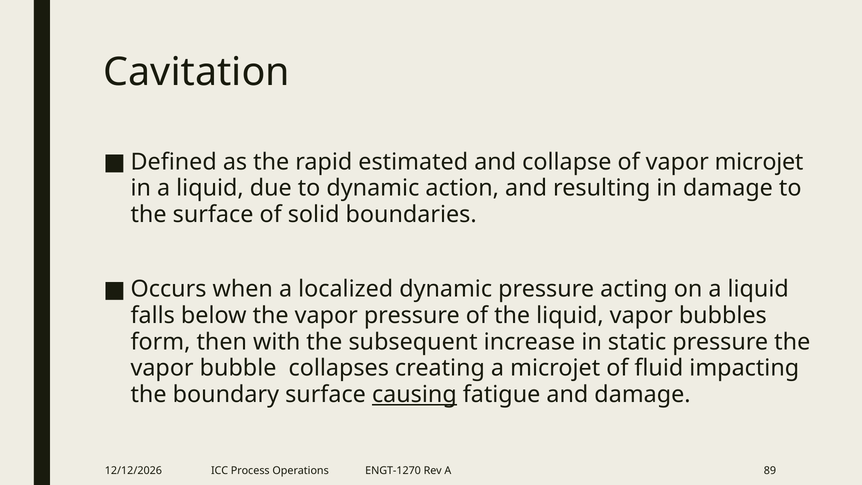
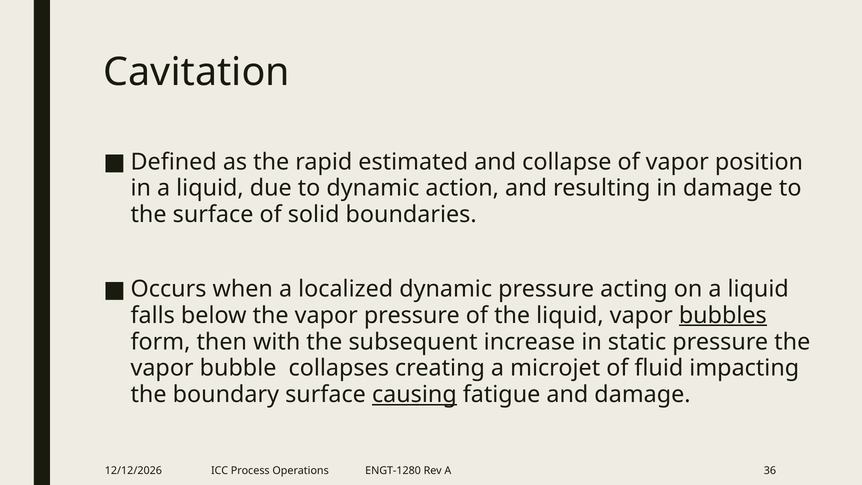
vapor microjet: microjet -> position
bubbles underline: none -> present
ENGT-1270: ENGT-1270 -> ENGT-1280
89: 89 -> 36
